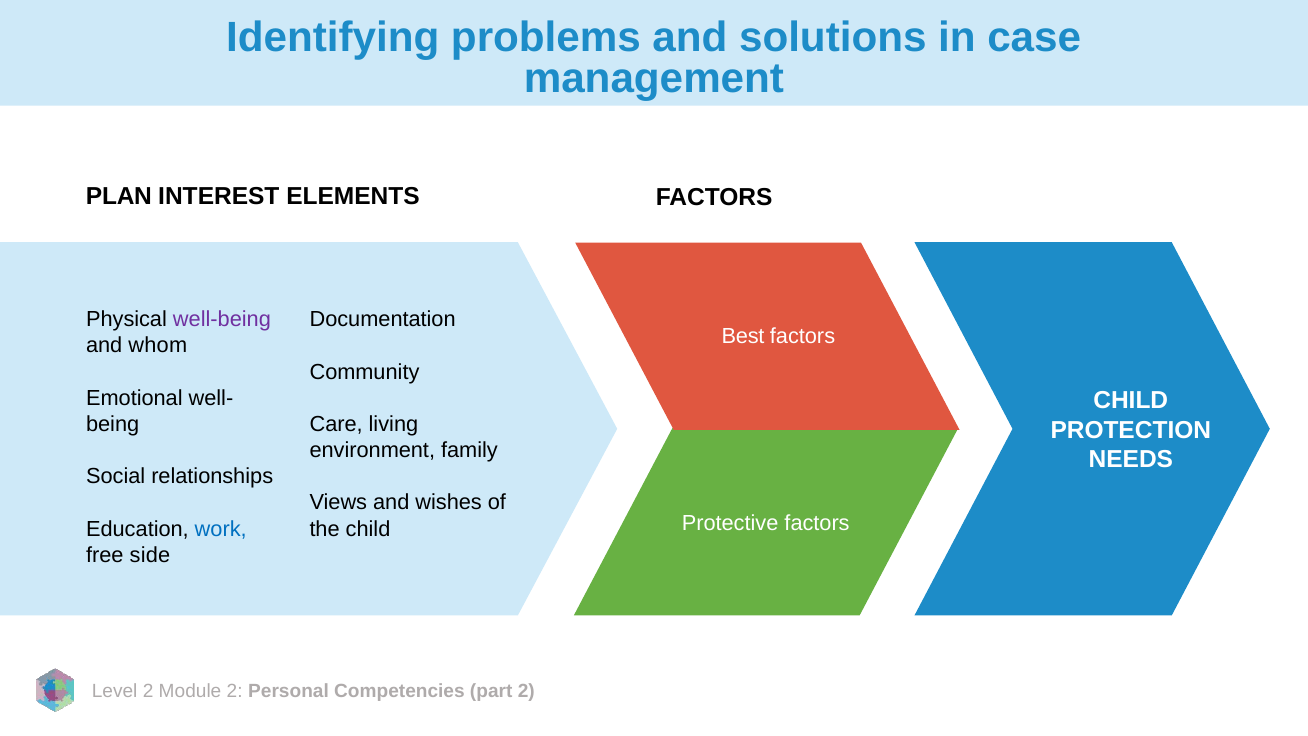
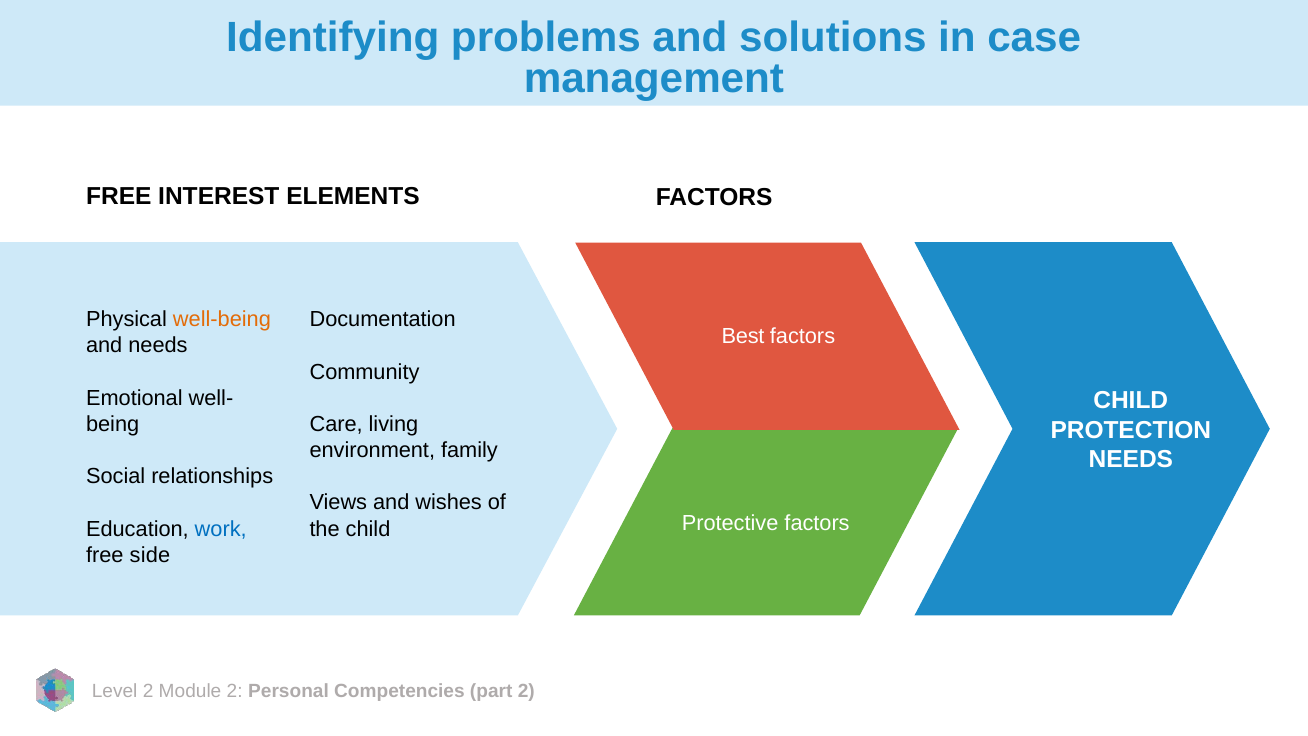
PLAN at (119, 196): PLAN -> FREE
well-being colour: purple -> orange
and whom: whom -> needs
